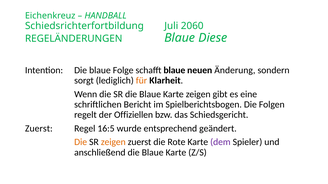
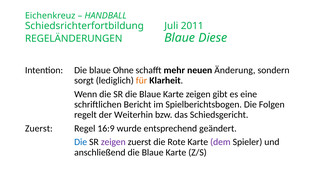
2060: 2060 -> 2011
Folge: Folge -> Ohne
schafft blaue: blaue -> mehr
Offiziellen: Offiziellen -> Weiterhin
16:5: 16:5 -> 16:9
Die at (81, 142) colour: orange -> blue
zeigen at (113, 142) colour: orange -> purple
